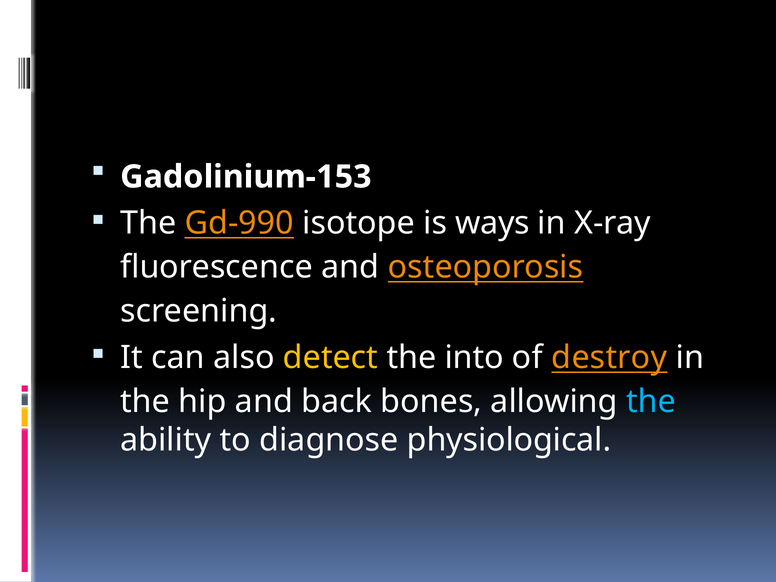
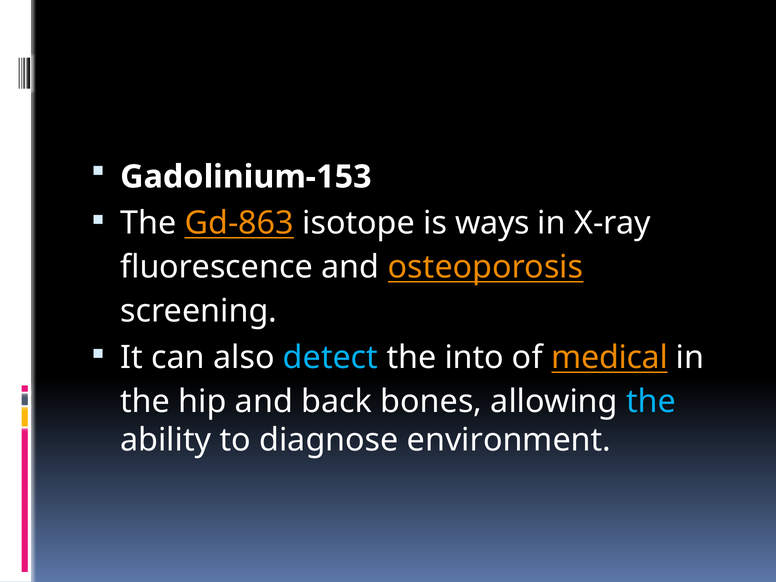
Gd-990: Gd-990 -> Gd-863
detect colour: yellow -> light blue
destroy: destroy -> medical
physiological: physiological -> environment
